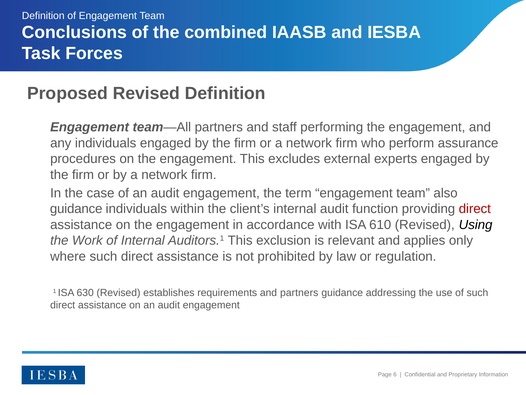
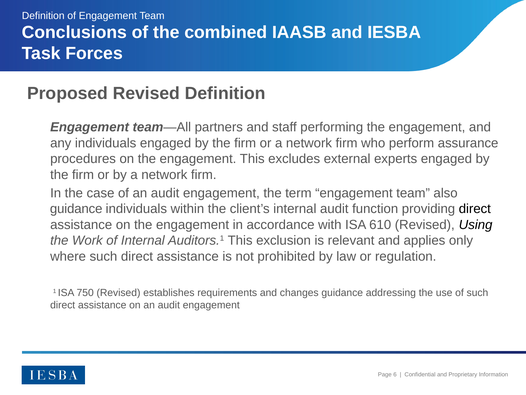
direct at (475, 209) colour: red -> black
630: 630 -> 750
and partners: partners -> changes
